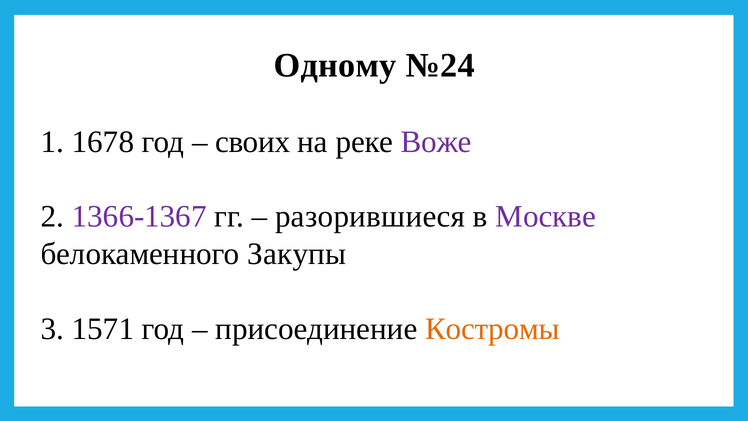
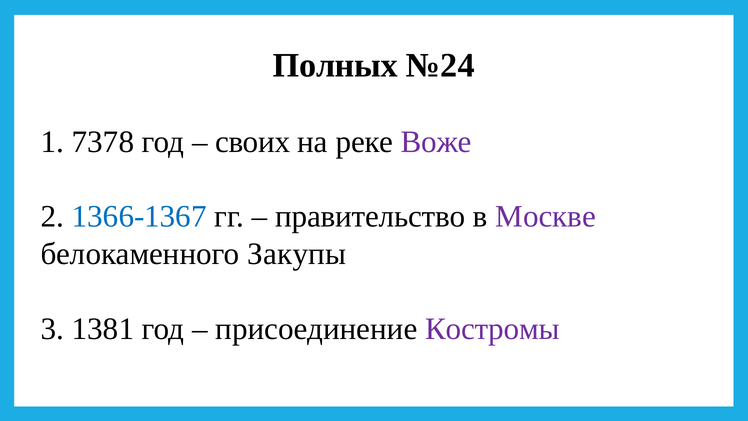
Одному: Одному -> Полных
1678: 1678 -> 7378
1366-1367 colour: purple -> blue
разорившиеся: разорившиеся -> правительство
1571: 1571 -> 1381
Костромы colour: orange -> purple
